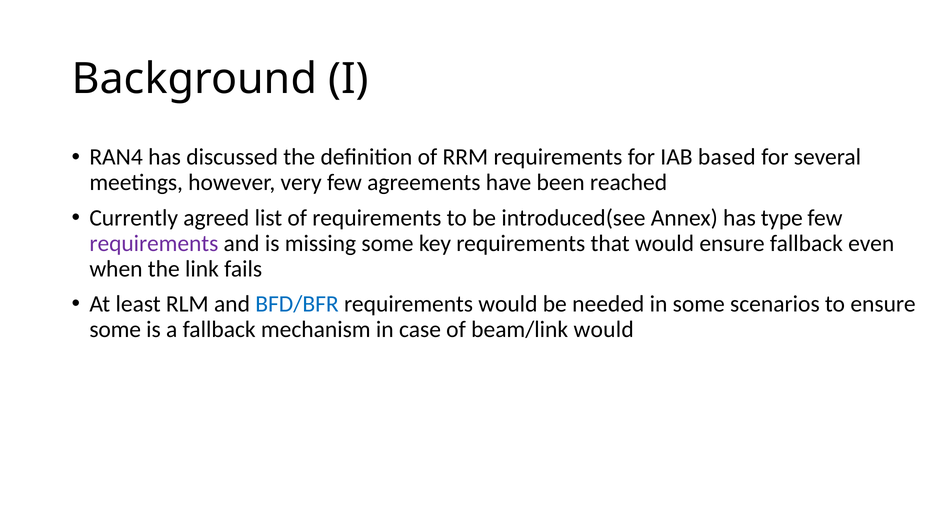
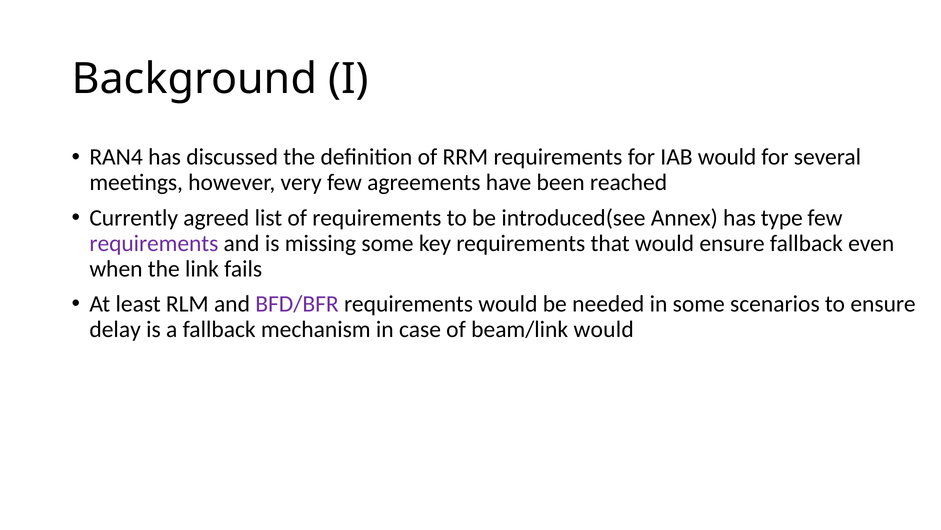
IAB based: based -> would
BFD/BFR colour: blue -> purple
some at (115, 329): some -> delay
